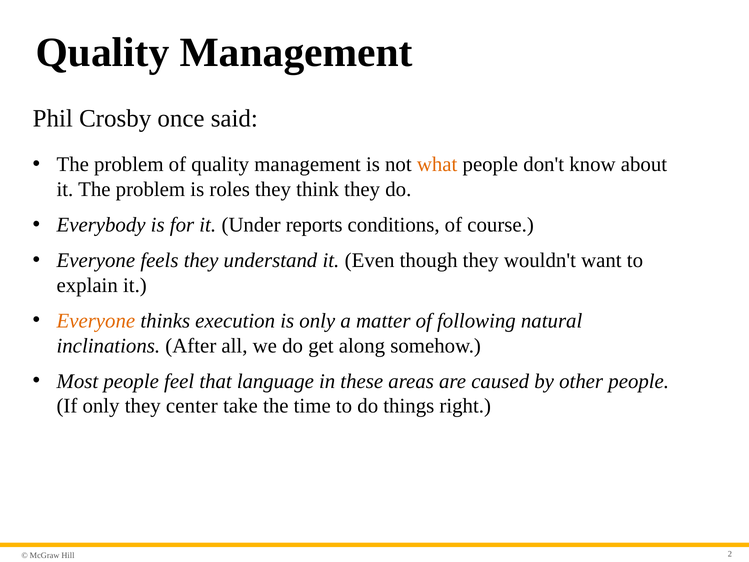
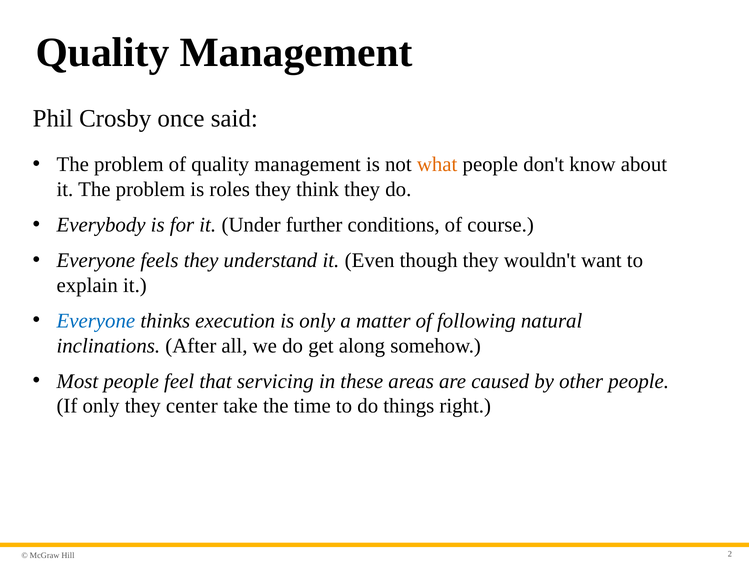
reports: reports -> further
Everyone at (96, 321) colour: orange -> blue
language: language -> servicing
